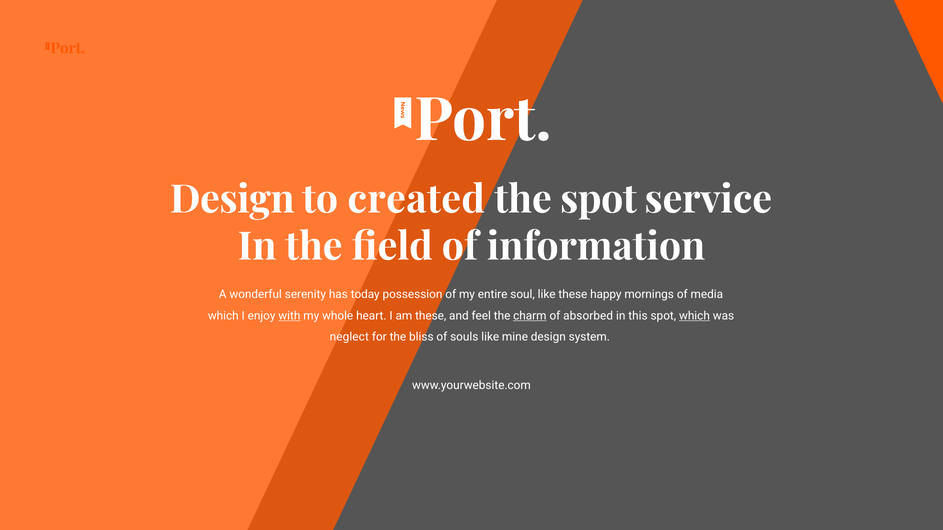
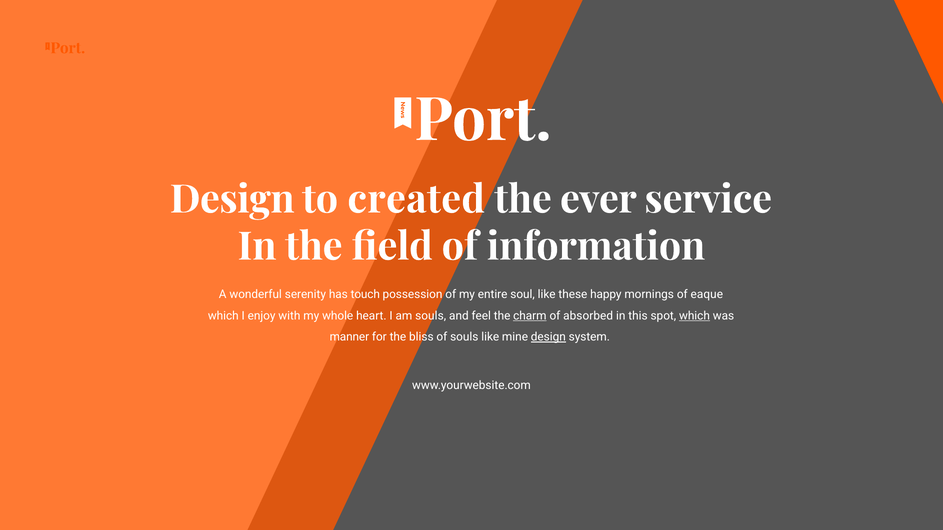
the spot: spot -> ever
today: today -> touch
media: media -> eaque
with underline: present -> none
am these: these -> souls
neglect: neglect -> manner
design at (548, 337) underline: none -> present
